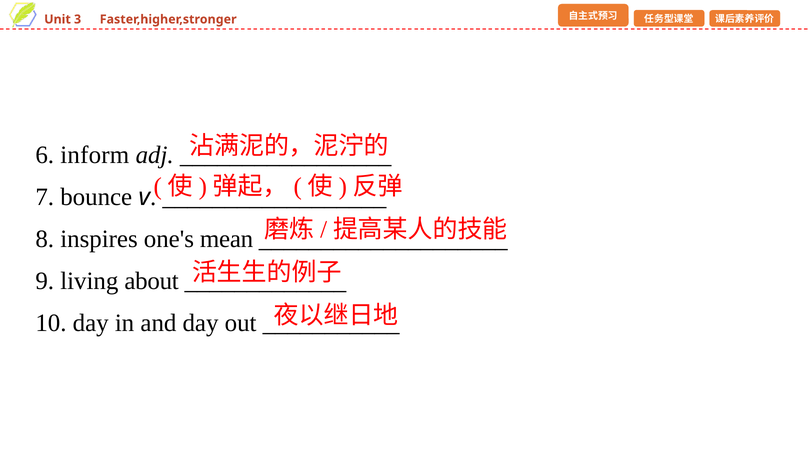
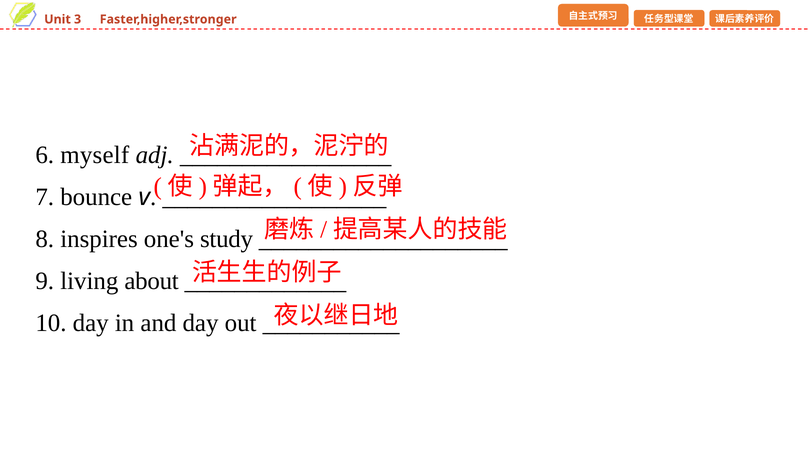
inform: inform -> myself
mean: mean -> study
